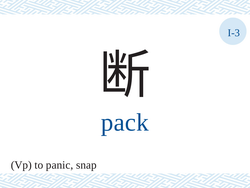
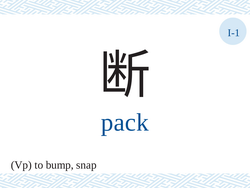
I-3: I-3 -> I-1
panic: panic -> bump
